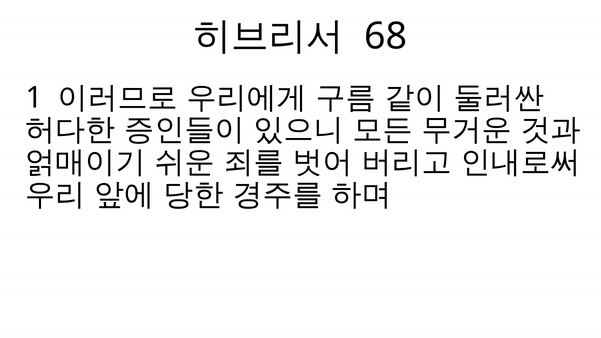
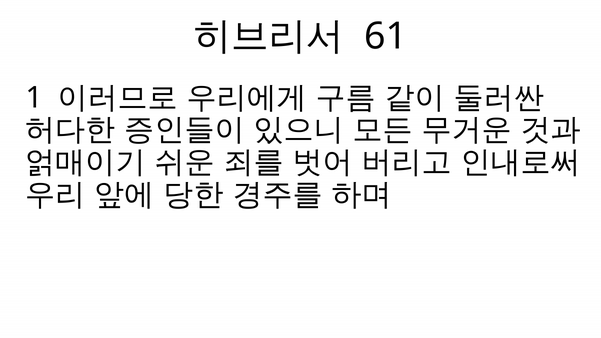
68: 68 -> 61
